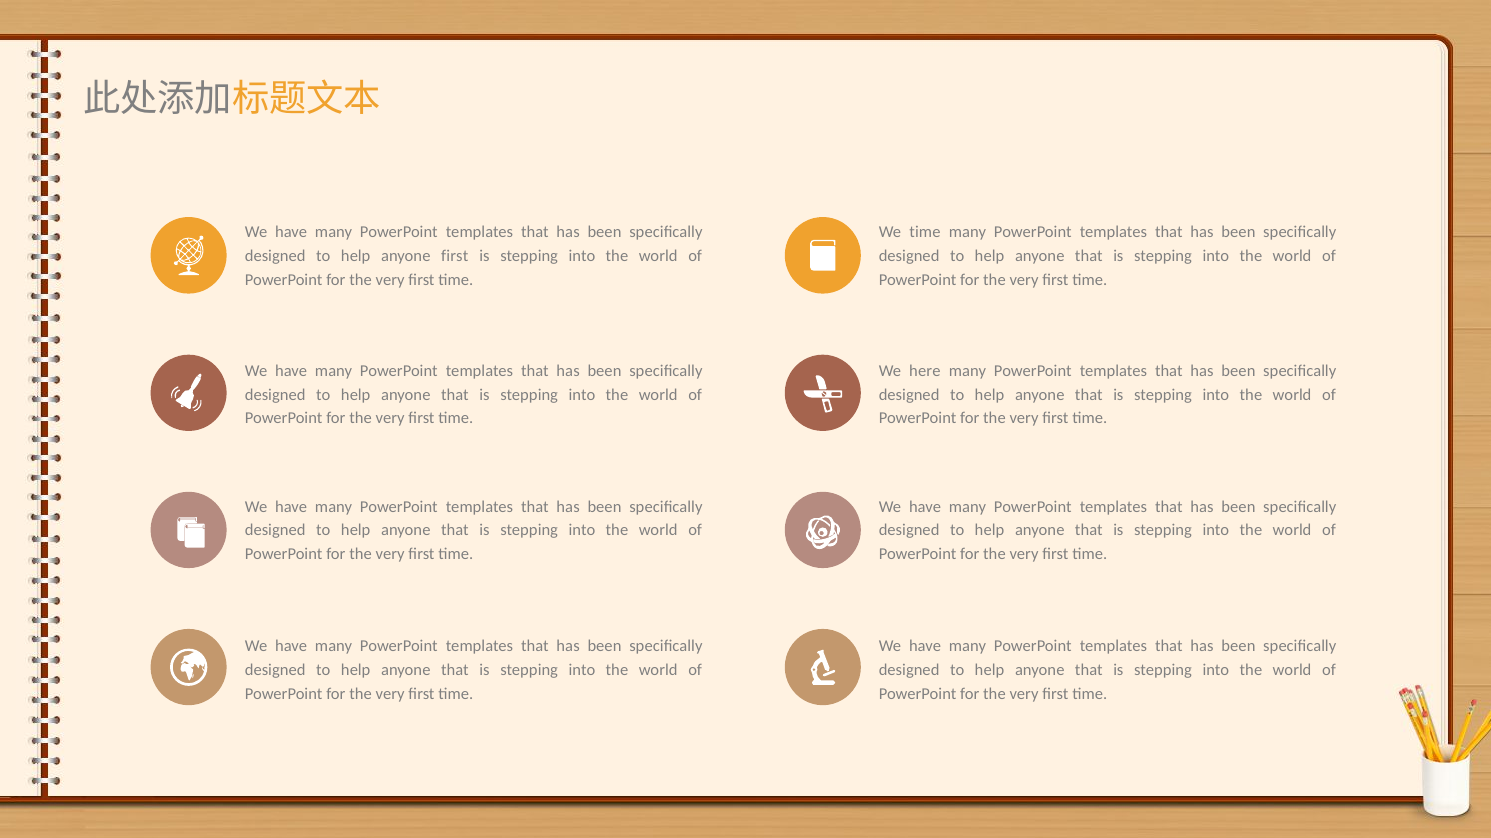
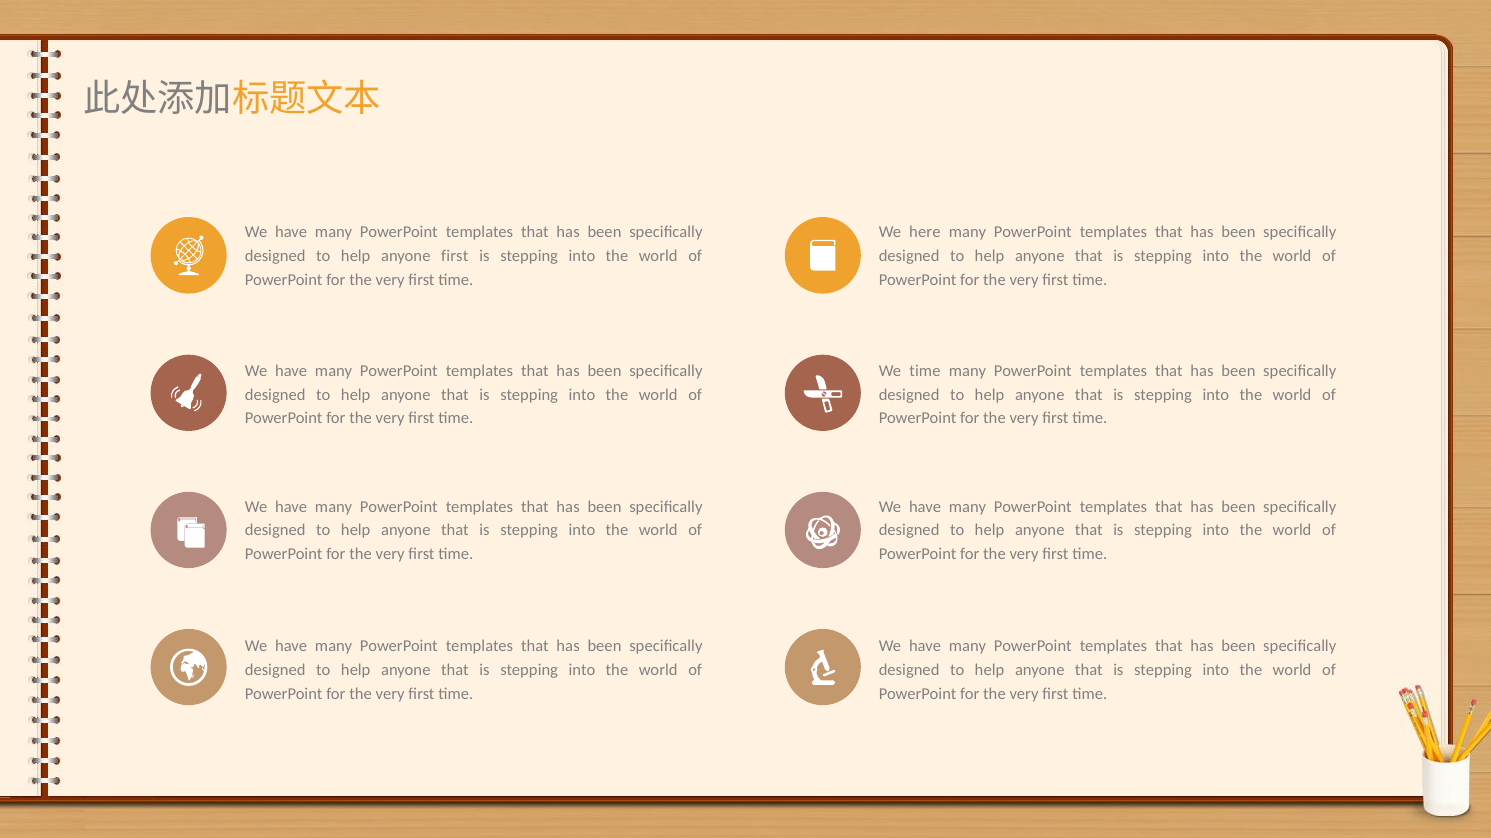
We time: time -> here
We here: here -> time
